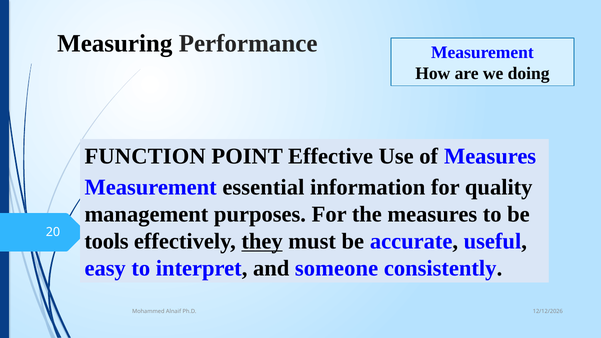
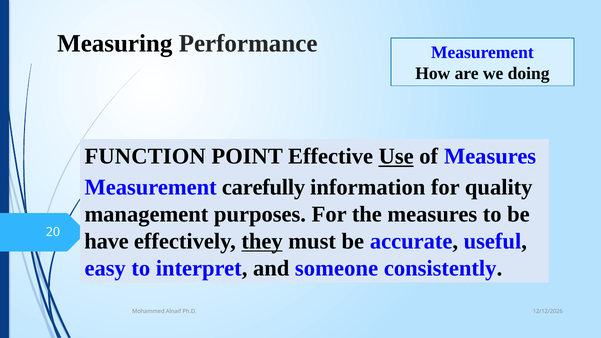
Use underline: none -> present
essential: essential -> carefully
tools: tools -> have
